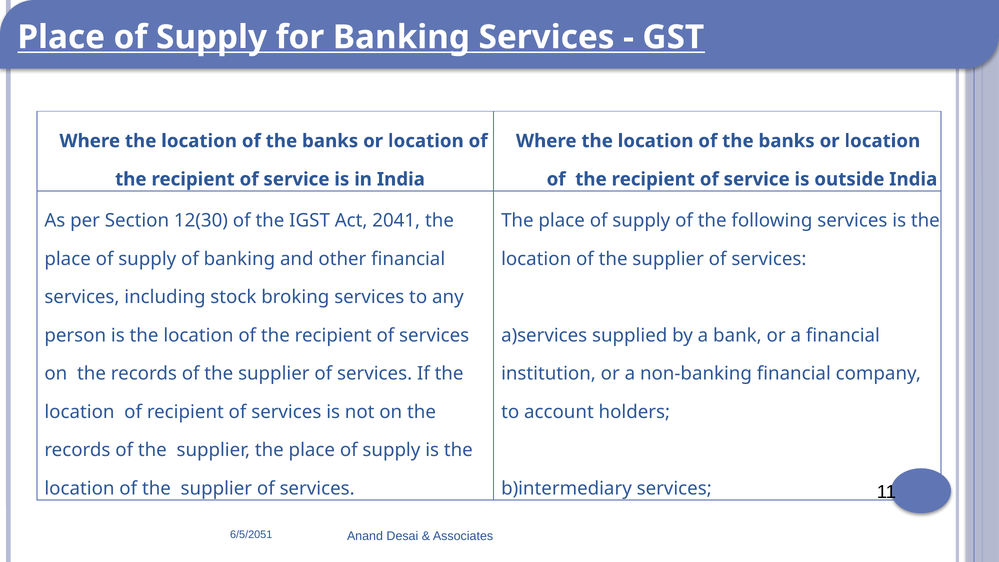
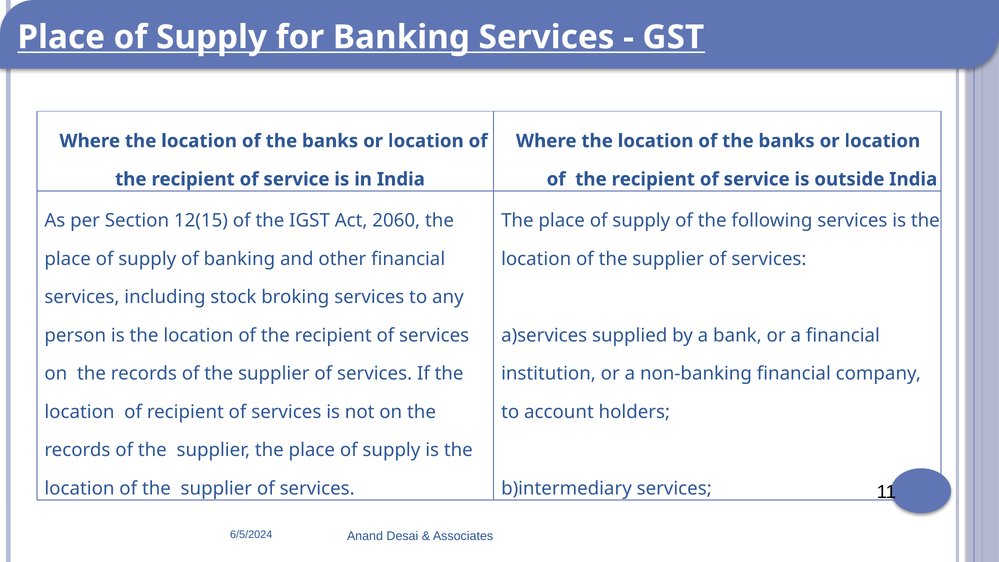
12(30: 12(30 -> 12(15
2041: 2041 -> 2060
6/5/2051: 6/5/2051 -> 6/5/2024
